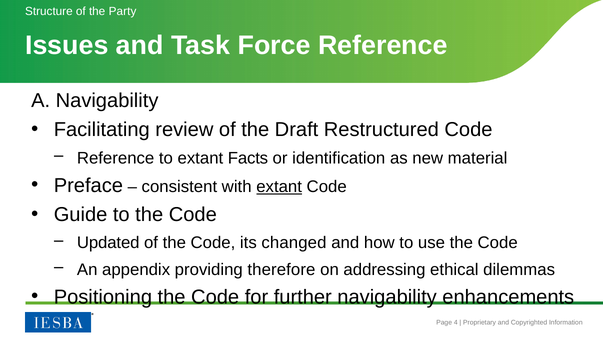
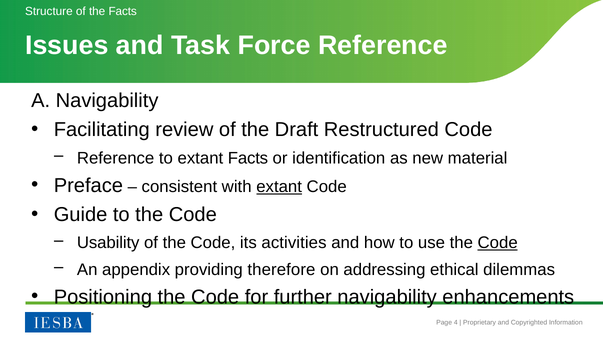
the Party: Party -> Facts
Updated: Updated -> Usability
changed: changed -> activities
Code at (498, 243) underline: none -> present
